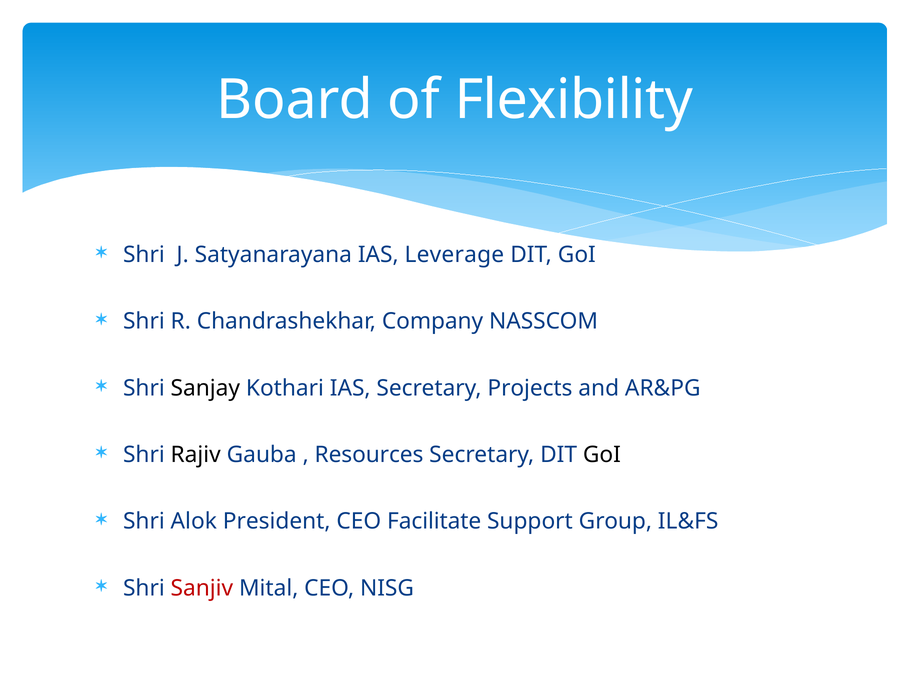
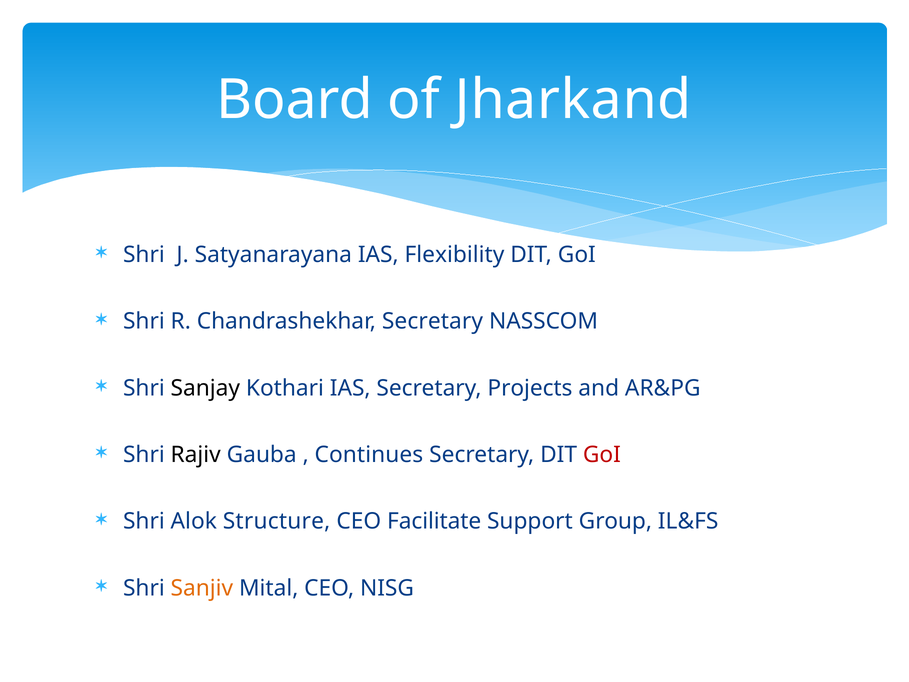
Flexibility: Flexibility -> Jharkand
Leverage: Leverage -> Flexibility
Chandrashekhar Company: Company -> Secretary
Resources: Resources -> Continues
GoI at (602, 455) colour: black -> red
President: President -> Structure
Sanjiv colour: red -> orange
